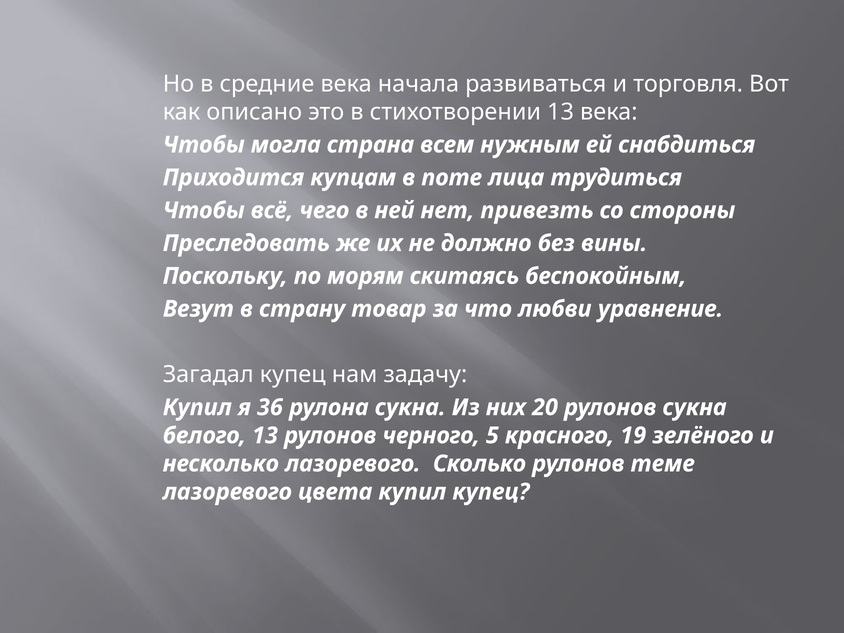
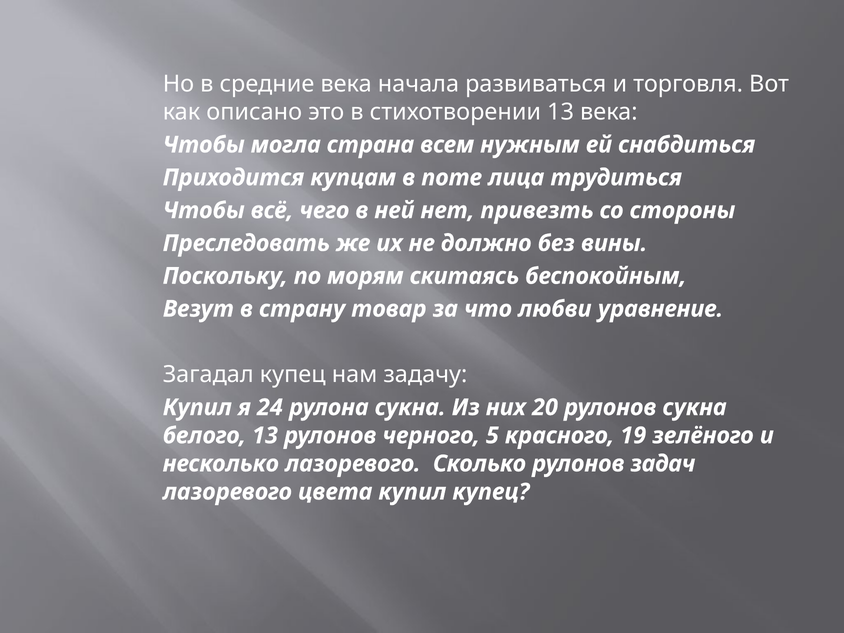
36: 36 -> 24
теме: теме -> задач
